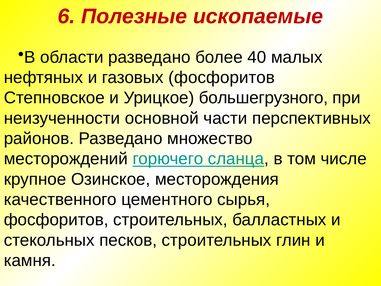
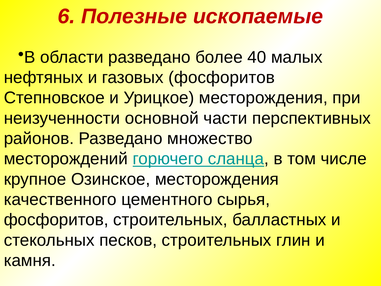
Урицкое большегрузного: большегрузного -> месторождения
